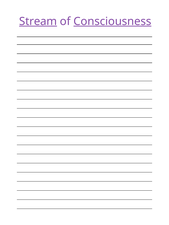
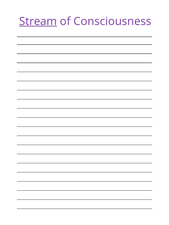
Consciousness underline: present -> none
